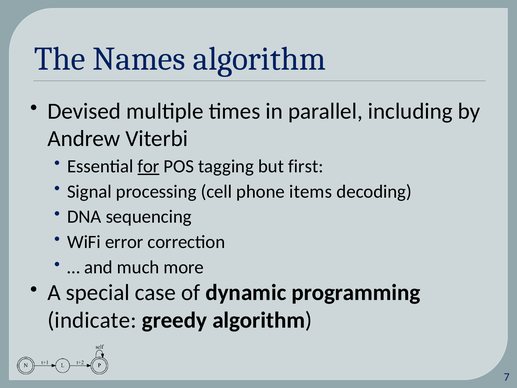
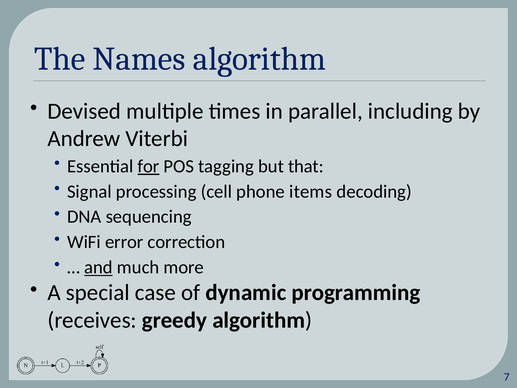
first: first -> that
and underline: none -> present
indicate: indicate -> receives
